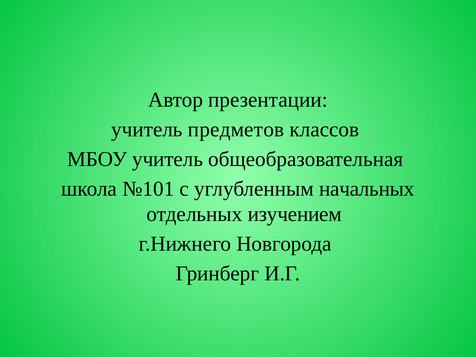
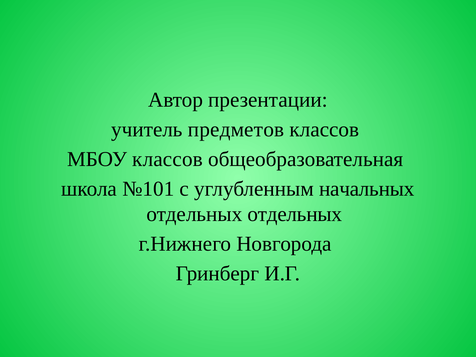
МБОУ учитель: учитель -> классов
отдельных изучением: изучением -> отдельных
